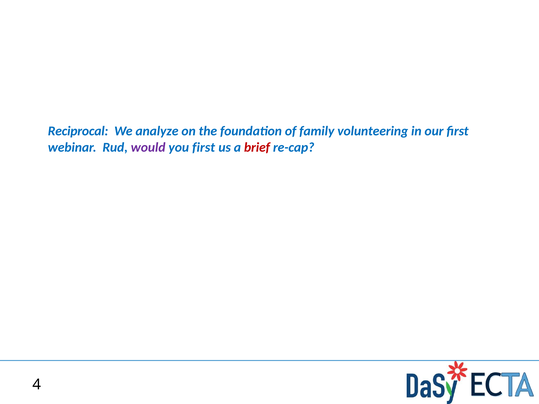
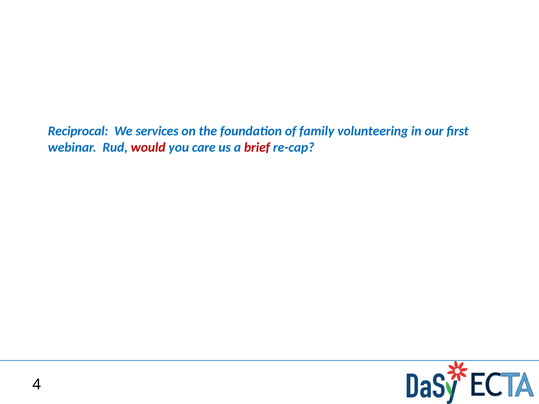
analyze: analyze -> services
would colour: purple -> red
you first: first -> care
